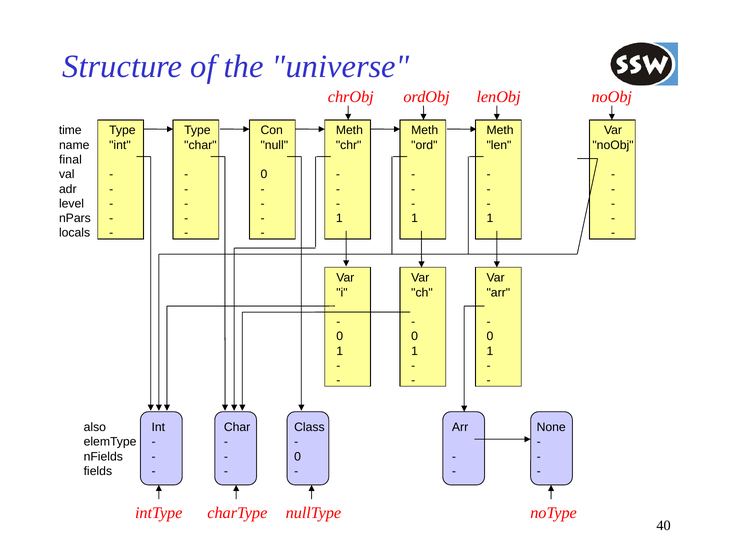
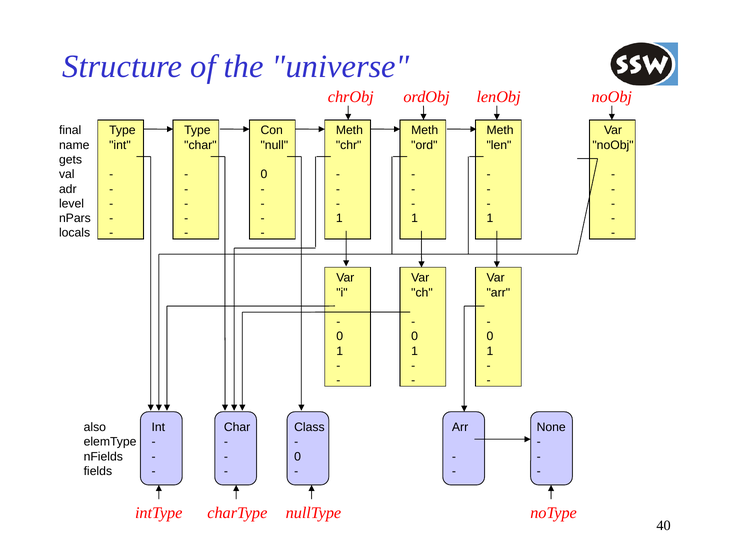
time: time -> final
final: final -> gets
